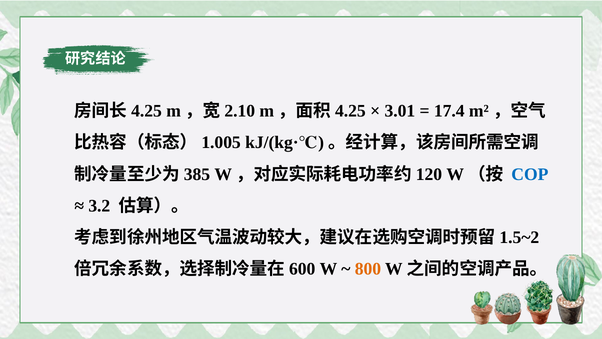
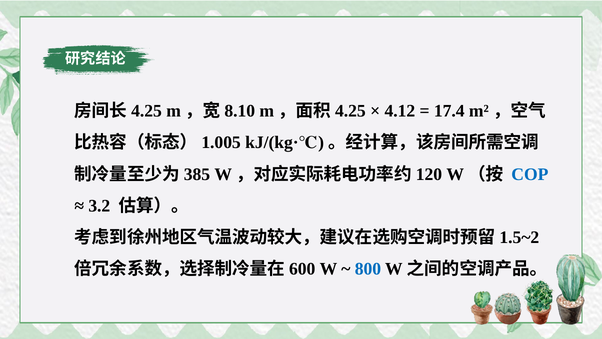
2.10: 2.10 -> 8.10
3.01: 3.01 -> 4.12
800 colour: orange -> blue
